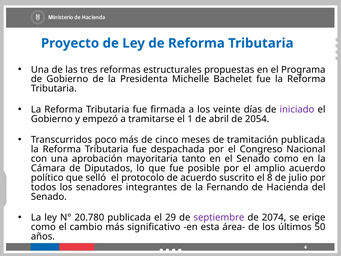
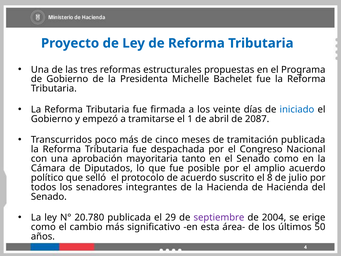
iniciado colour: purple -> blue
2054: 2054 -> 2087
la Fernando: Fernando -> Hacienda
2074: 2074 -> 2004
